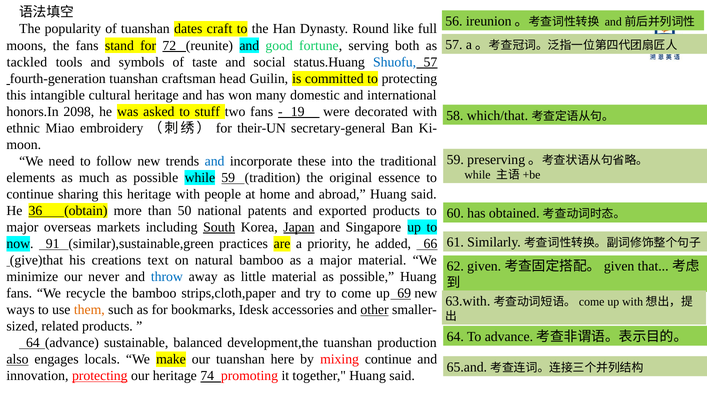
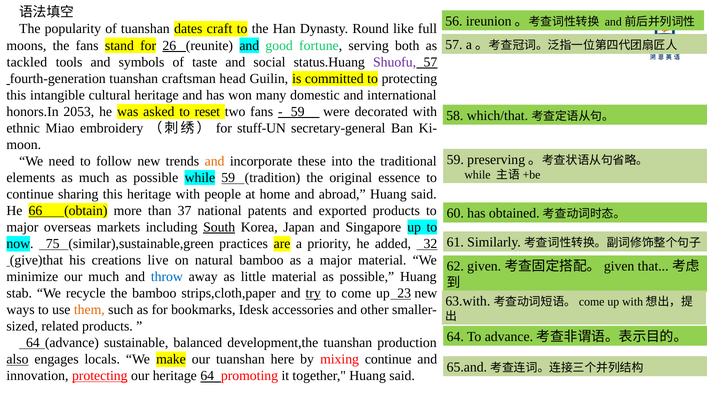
72: 72 -> 26
Shuofu colour: blue -> purple
2098: 2098 -> 2053
stuff: stuff -> reset
19 at (298, 111): 19 -> 59
their-UN: their-UN -> stuff-UN
and at (215, 161) colour: blue -> orange
36: 36 -> 66
50: 50 -> 37
Japan underline: present -> none
91: 91 -> 75
66: 66 -> 32
text: text -> live
our never: never -> much
fans at (19, 293): fans -> stab
try underline: none -> present
69: 69 -> 23
other underline: present -> none
heritage 74: 74 -> 64
